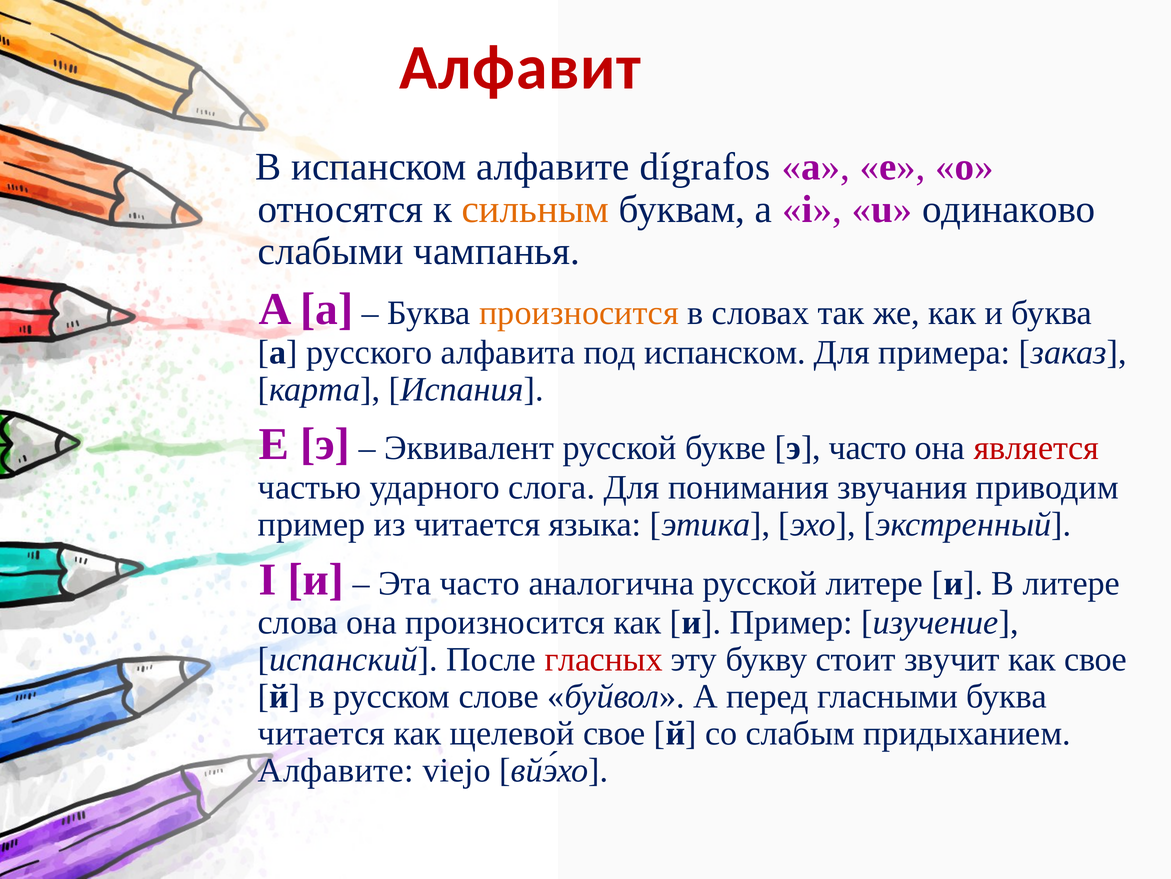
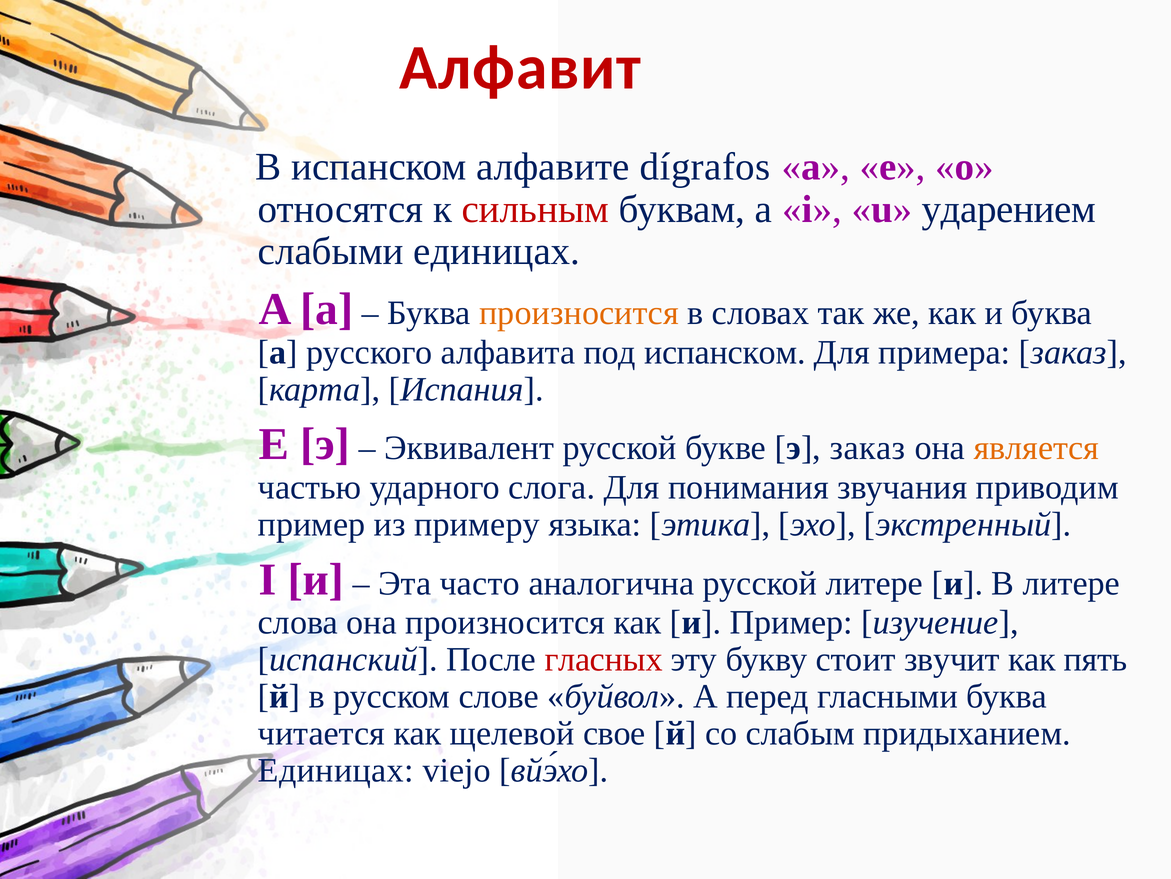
сильным colour: orange -> red
одинаково: одинаково -> ударением
слабыми чампанья: чампанья -> единицах
э часто: часто -> заказ
является colour: red -> orange
из читается: читается -> примеру
как свое: свое -> пять
Алфавите at (336, 770): Алфавите -> Единицах
